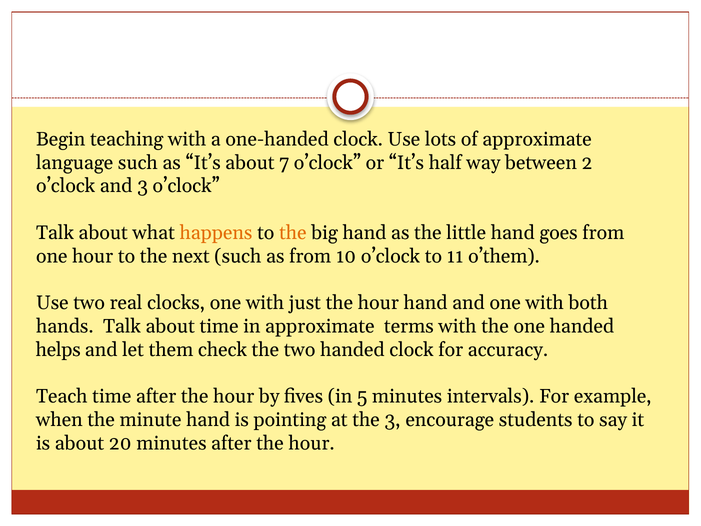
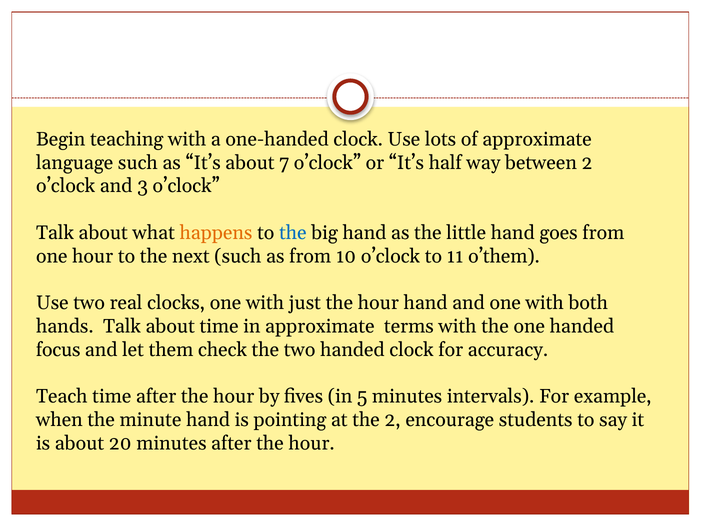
the at (293, 233) colour: orange -> blue
helps: helps -> focus
the 3: 3 -> 2
